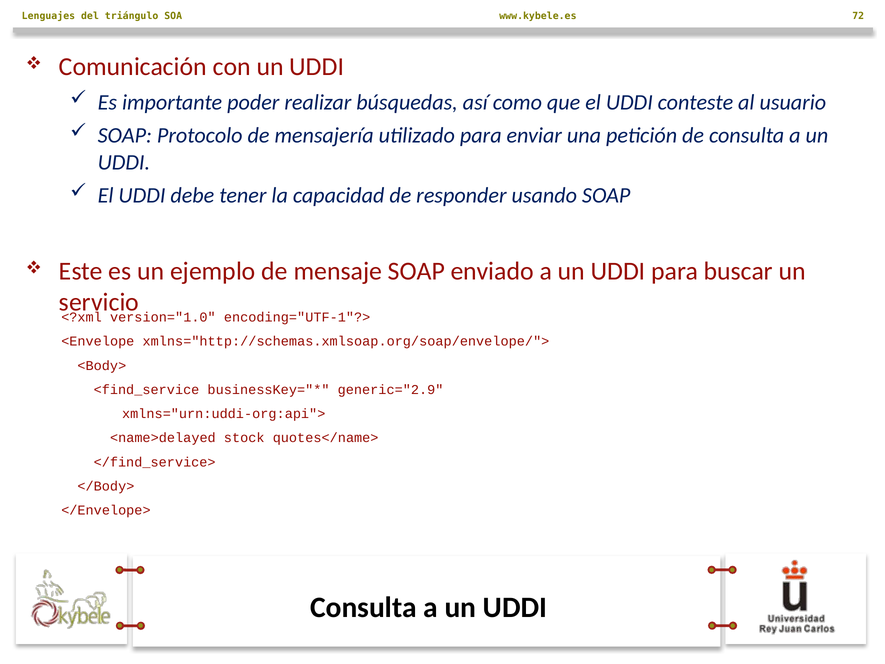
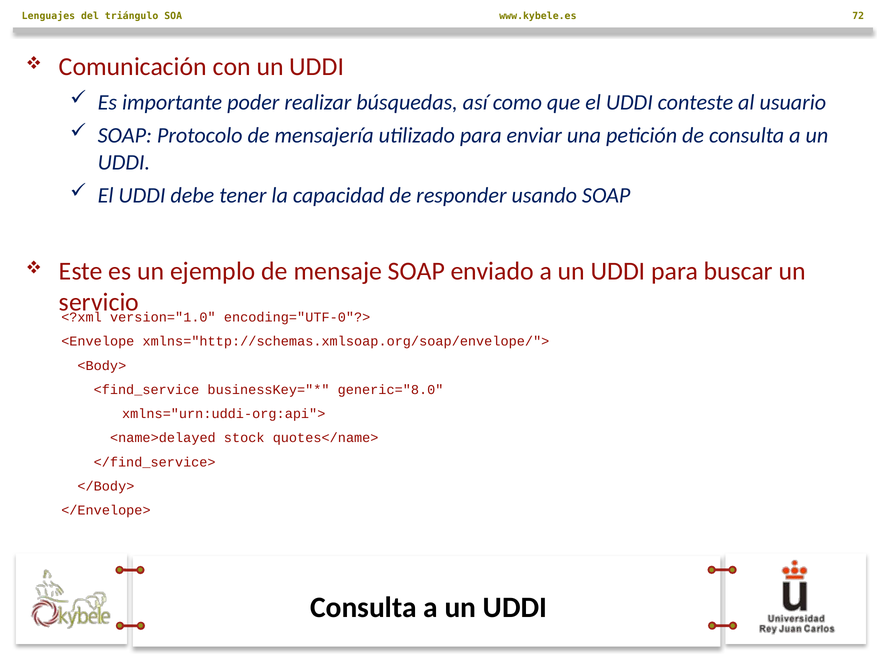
encoding="UTF-1"?>: encoding="UTF-1"?> -> encoding="UTF-0"?>
generic="2.9: generic="2.9 -> generic="8.0
